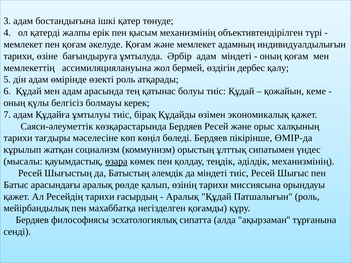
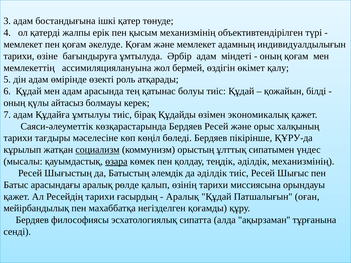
дербес: дербес -> өкімет
кеме: кеме -> білді
белгісіз: белгісіз -> айтасыз
ӨМІР-да: ӨМІР-да -> ҚҰРУ-да
социализм underline: none -> present
да міндеті: міндеті -> әділдік
Патшалығын роль: роль -> оған
